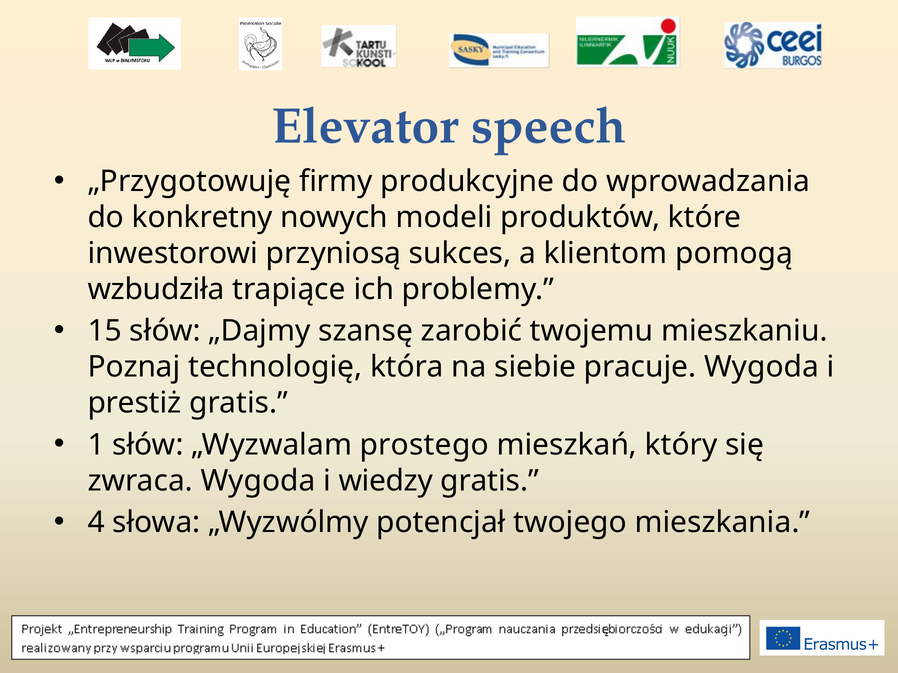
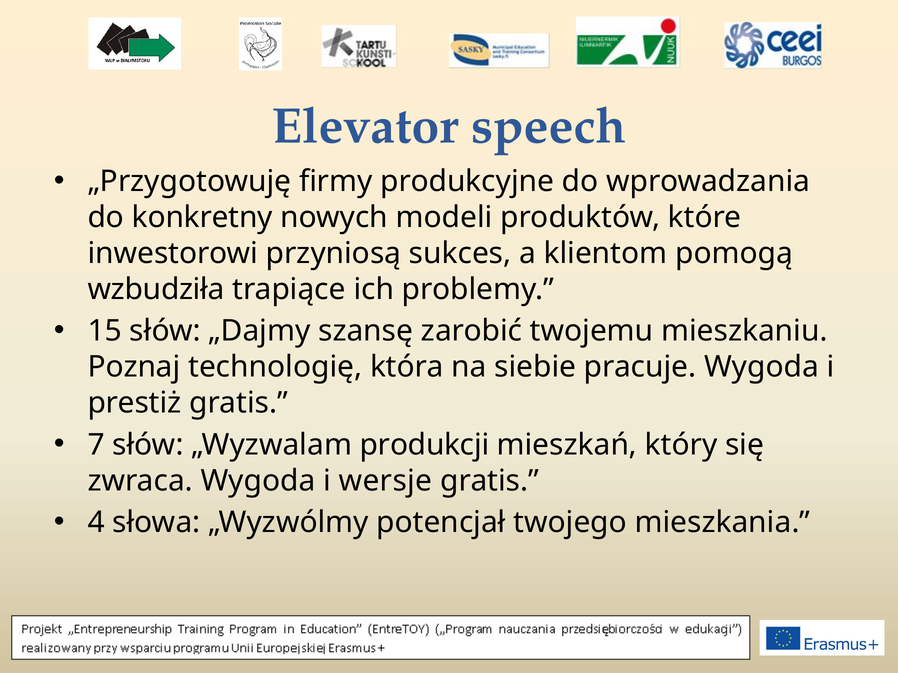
1: 1 -> 7
prostego: prostego -> produkcji
wiedzy: wiedzy -> wersje
